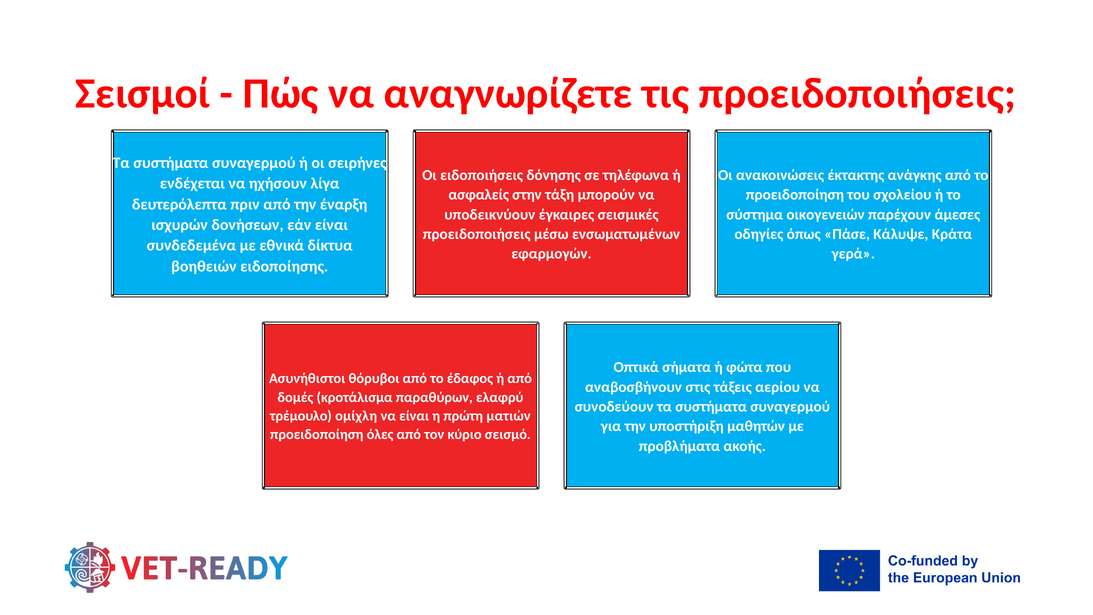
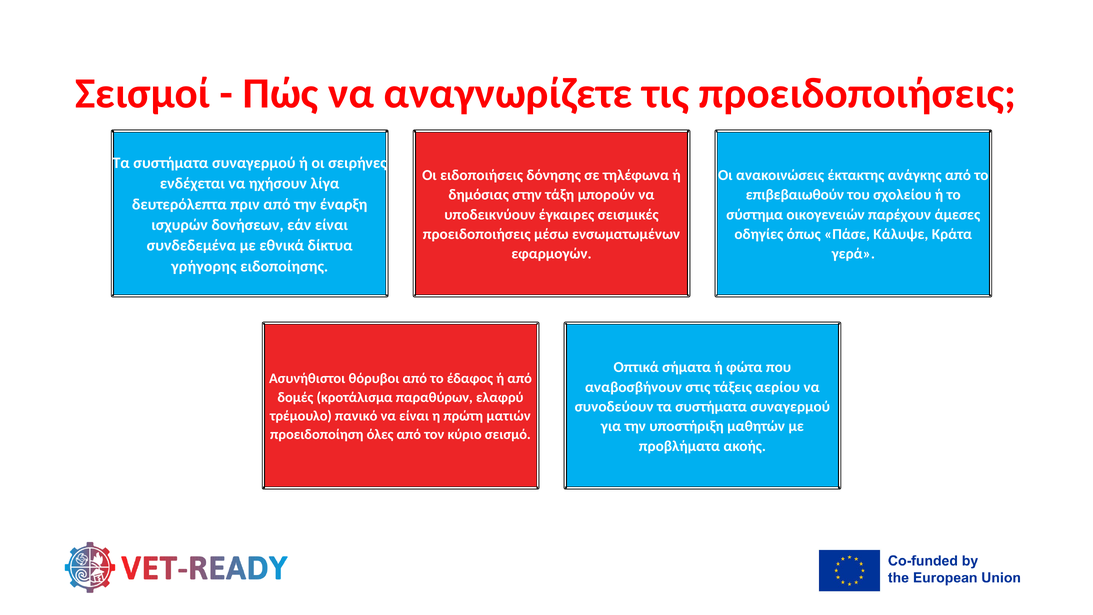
ασφαλείς: ασφαλείς -> δημόσιας
προειδοποίηση at (795, 195): προειδοποίηση -> επιβεβαιωθούν
βοηθειών: βοηθειών -> γρήγορης
ομίχλη: ομίχλη -> πανικό
